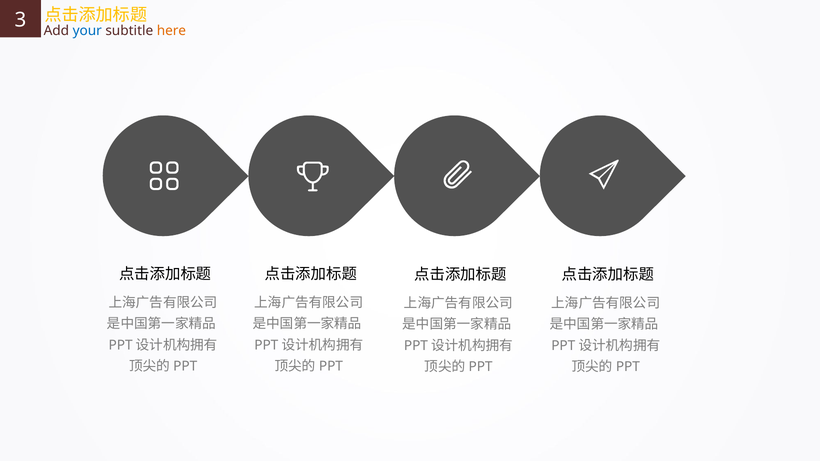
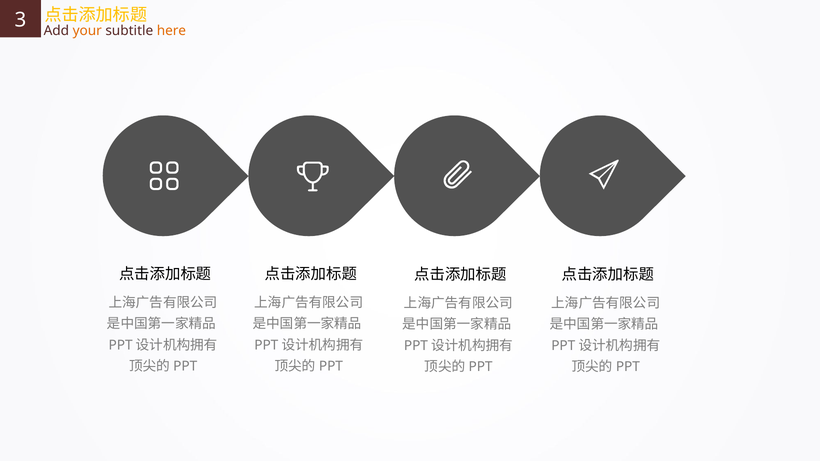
your colour: blue -> orange
